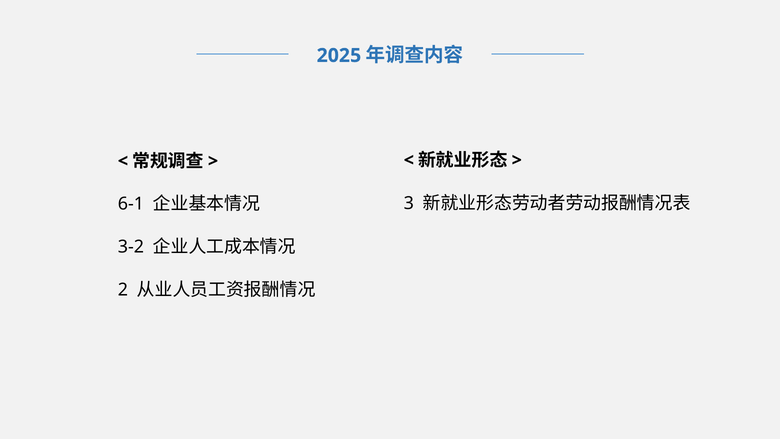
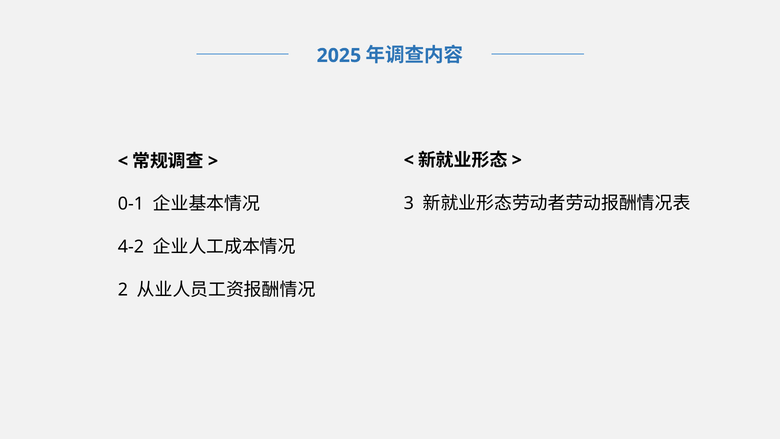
6-1: 6-1 -> 0-1
3-2: 3-2 -> 4-2
